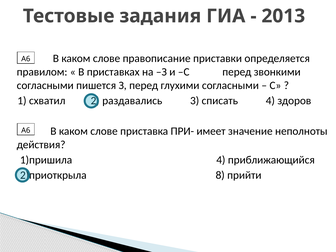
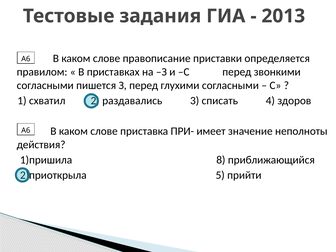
1)пришила 4: 4 -> 8
8: 8 -> 5
